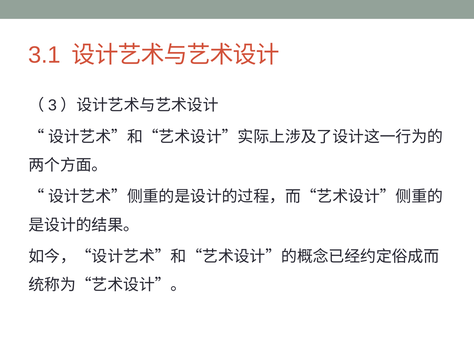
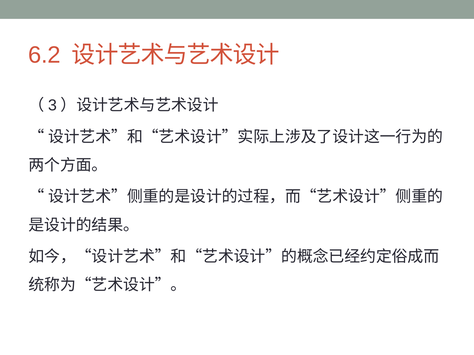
3.1: 3.1 -> 6.2
